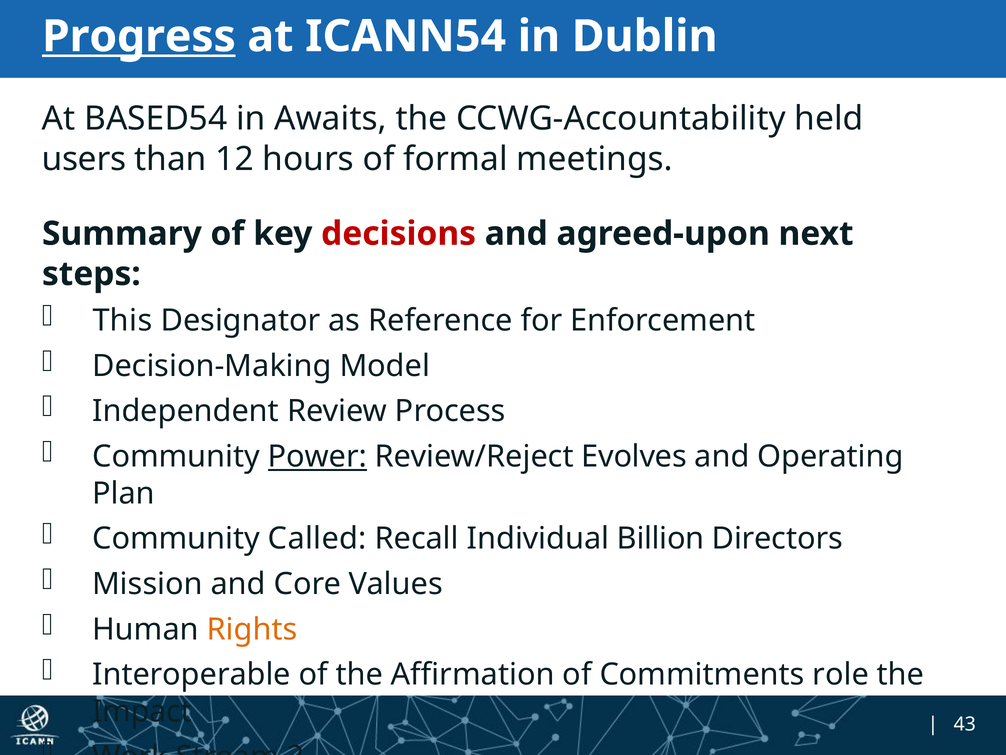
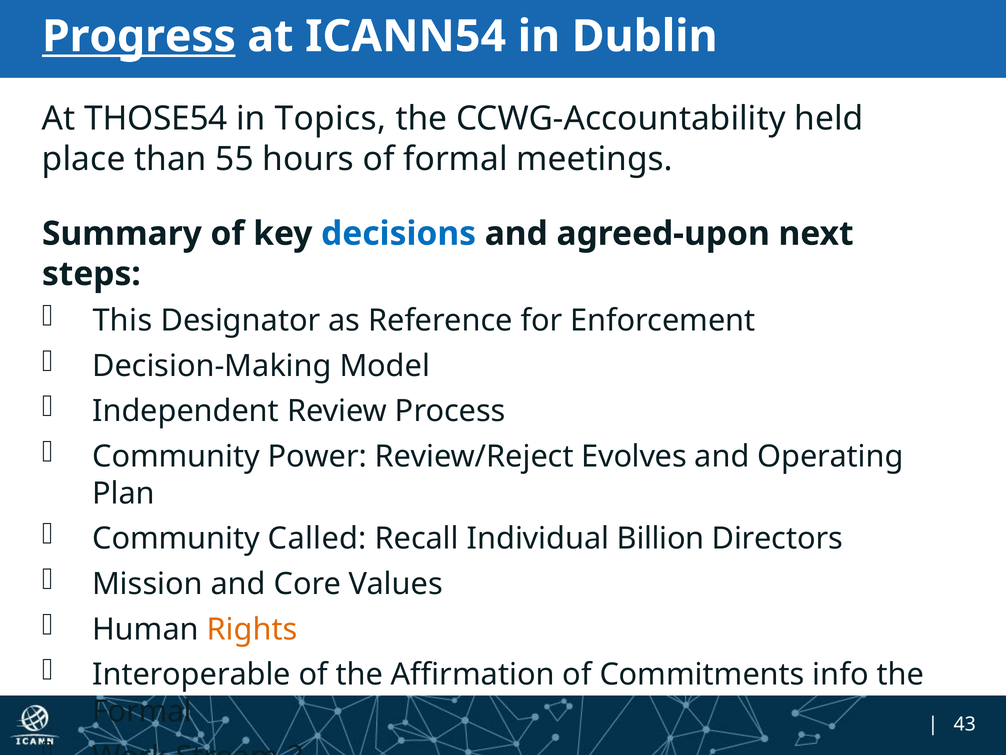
BASED54: BASED54 -> THOSE54
Awaits: Awaits -> Topics
users: users -> place
12: 12 -> 55
decisions colour: red -> blue
Power underline: present -> none
role: role -> info
Impact at (142, 711): Impact -> Formal
